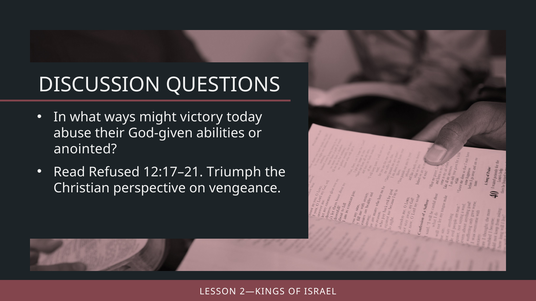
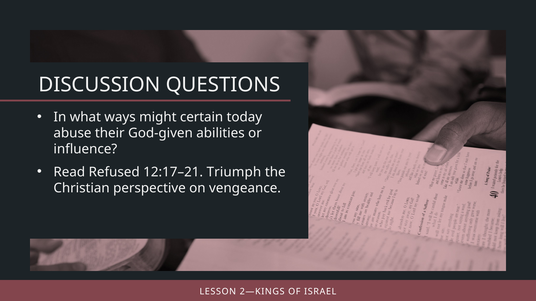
victory: victory -> certain
anointed: anointed -> influence
